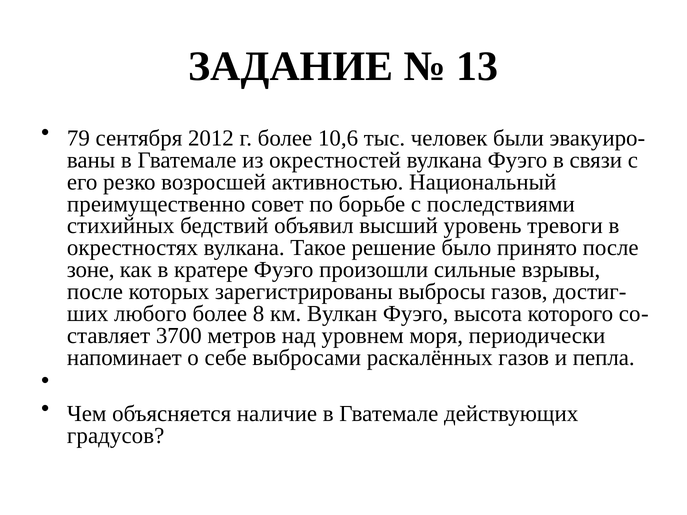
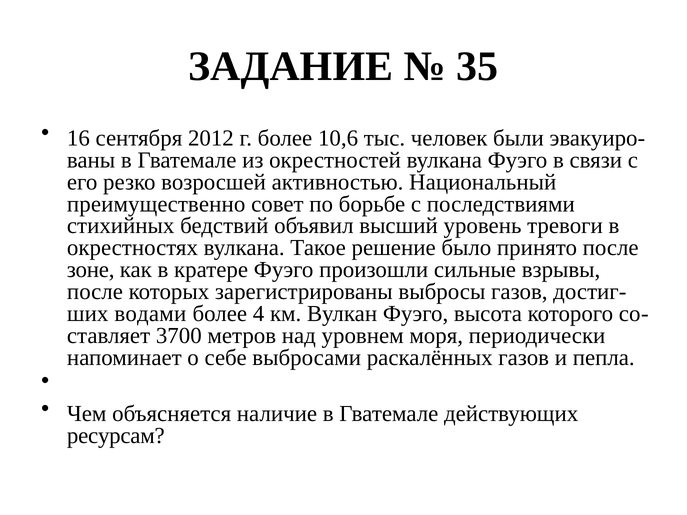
13: 13 -> 35
79: 79 -> 16
любого: любого -> водами
8: 8 -> 4
градусов: градусов -> ресурсам
